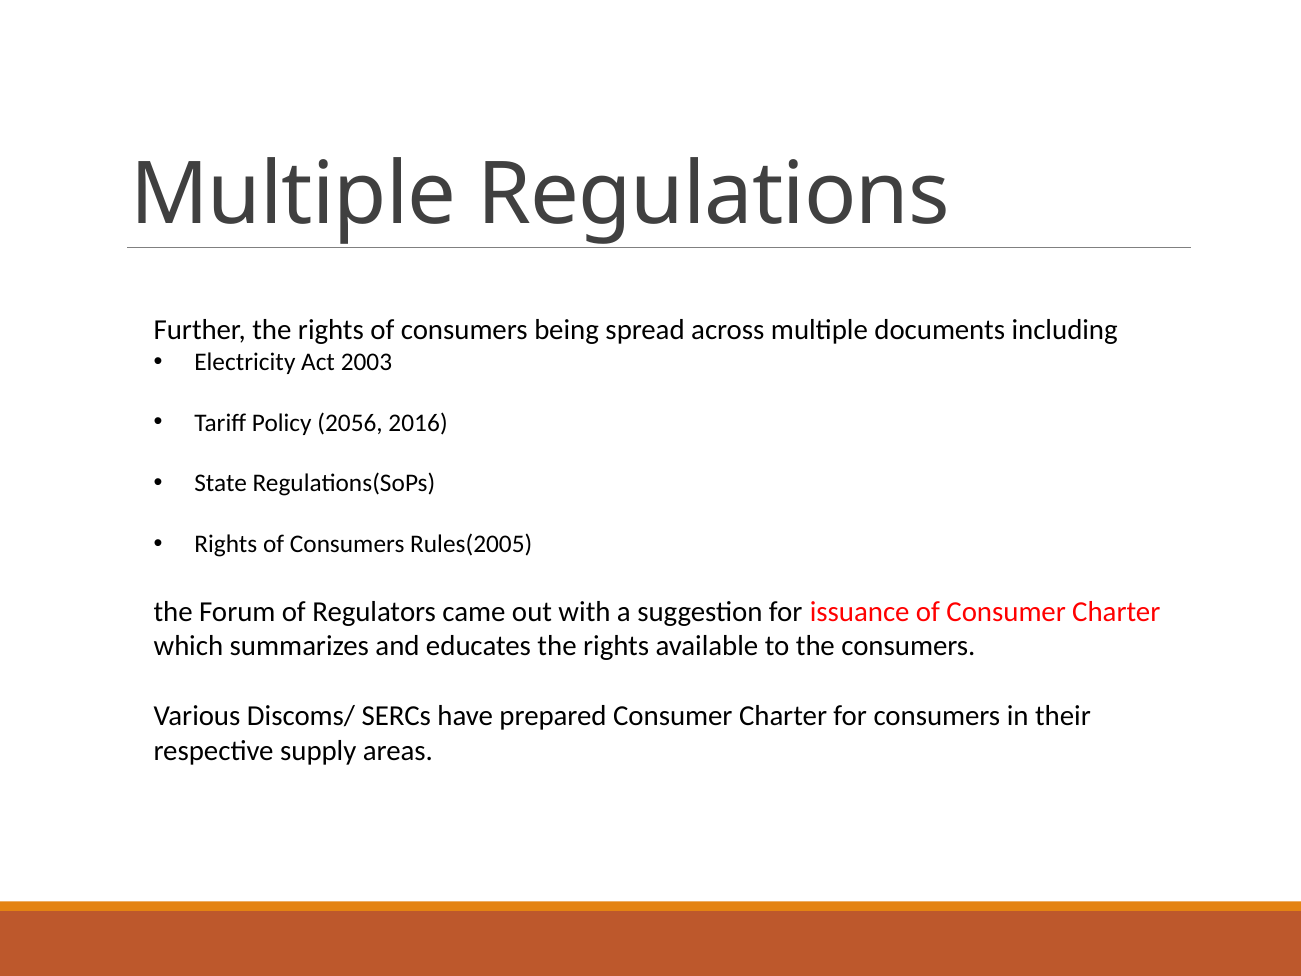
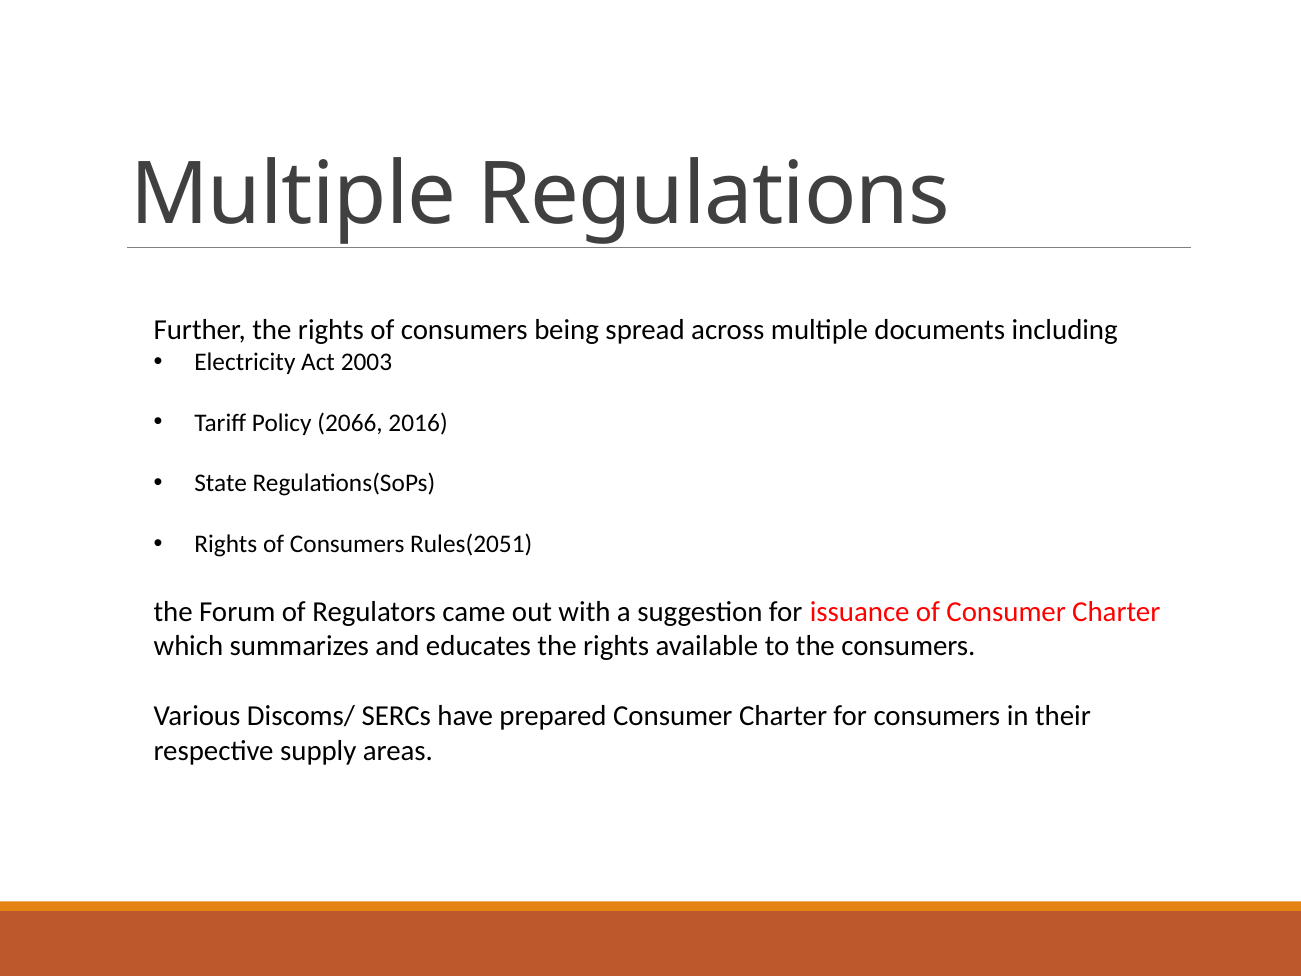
2056: 2056 -> 2066
Rules(2005: Rules(2005 -> Rules(2051
